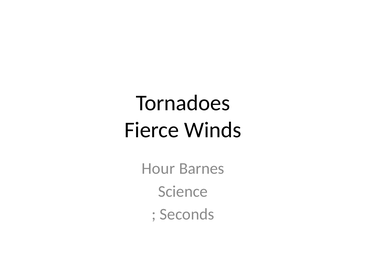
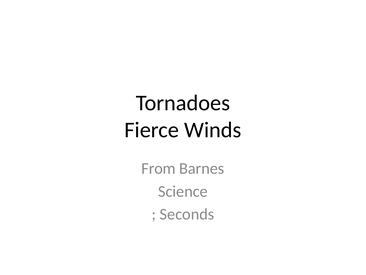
Hour: Hour -> From
